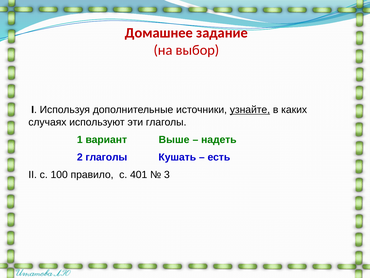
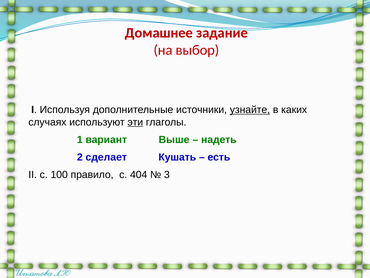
эти underline: none -> present
2 глаголы: глаголы -> сделает
401: 401 -> 404
